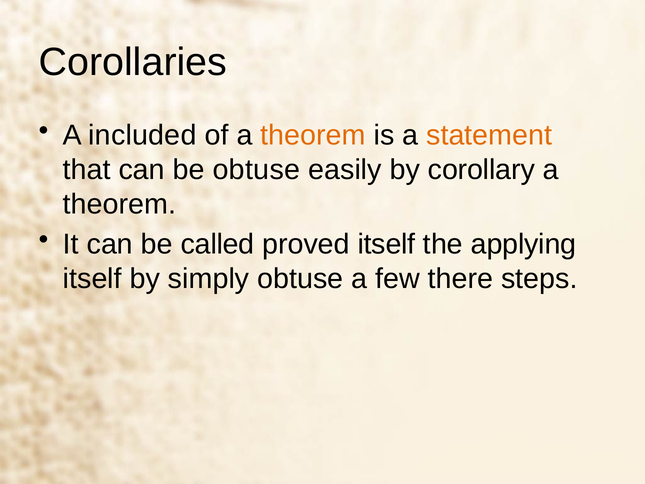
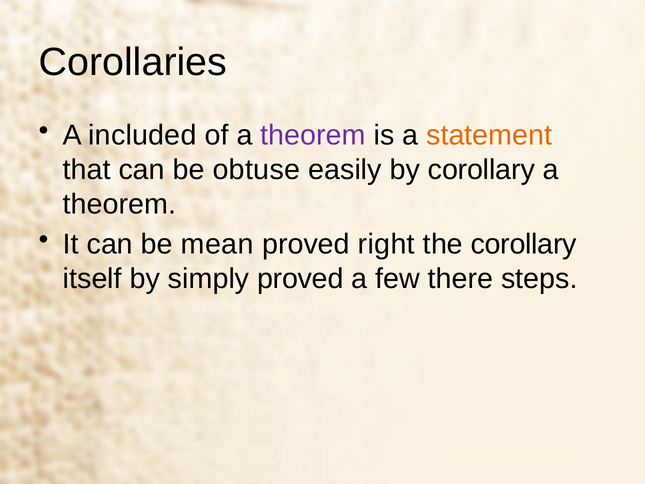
theorem at (313, 135) colour: orange -> purple
called: called -> mean
proved itself: itself -> right
the applying: applying -> corollary
simply obtuse: obtuse -> proved
